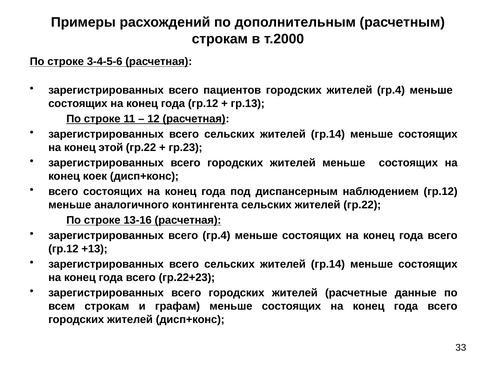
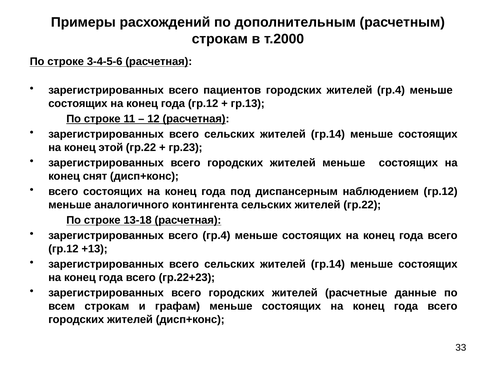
коек: коек -> снят
13-16: 13-16 -> 13-18
